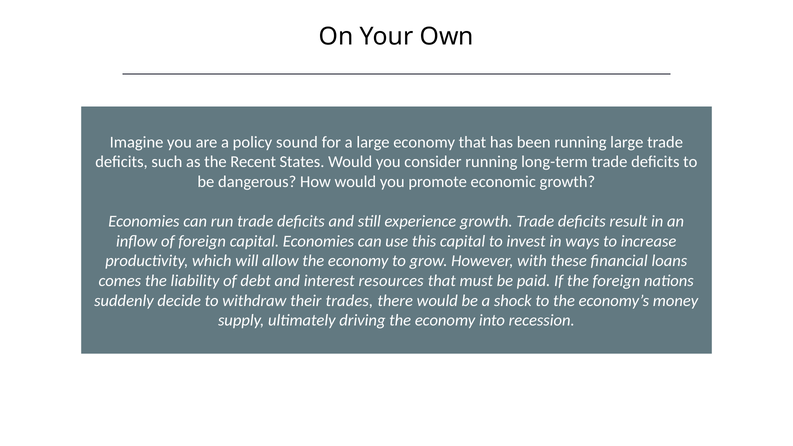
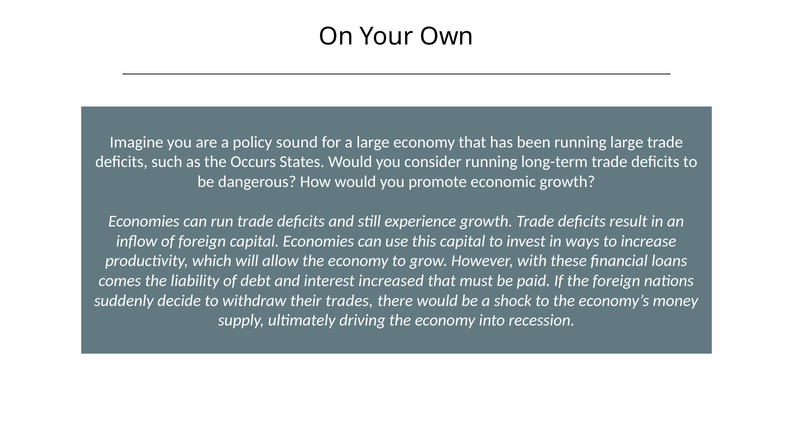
Recent: Recent -> Occurs
resources: resources -> increased
